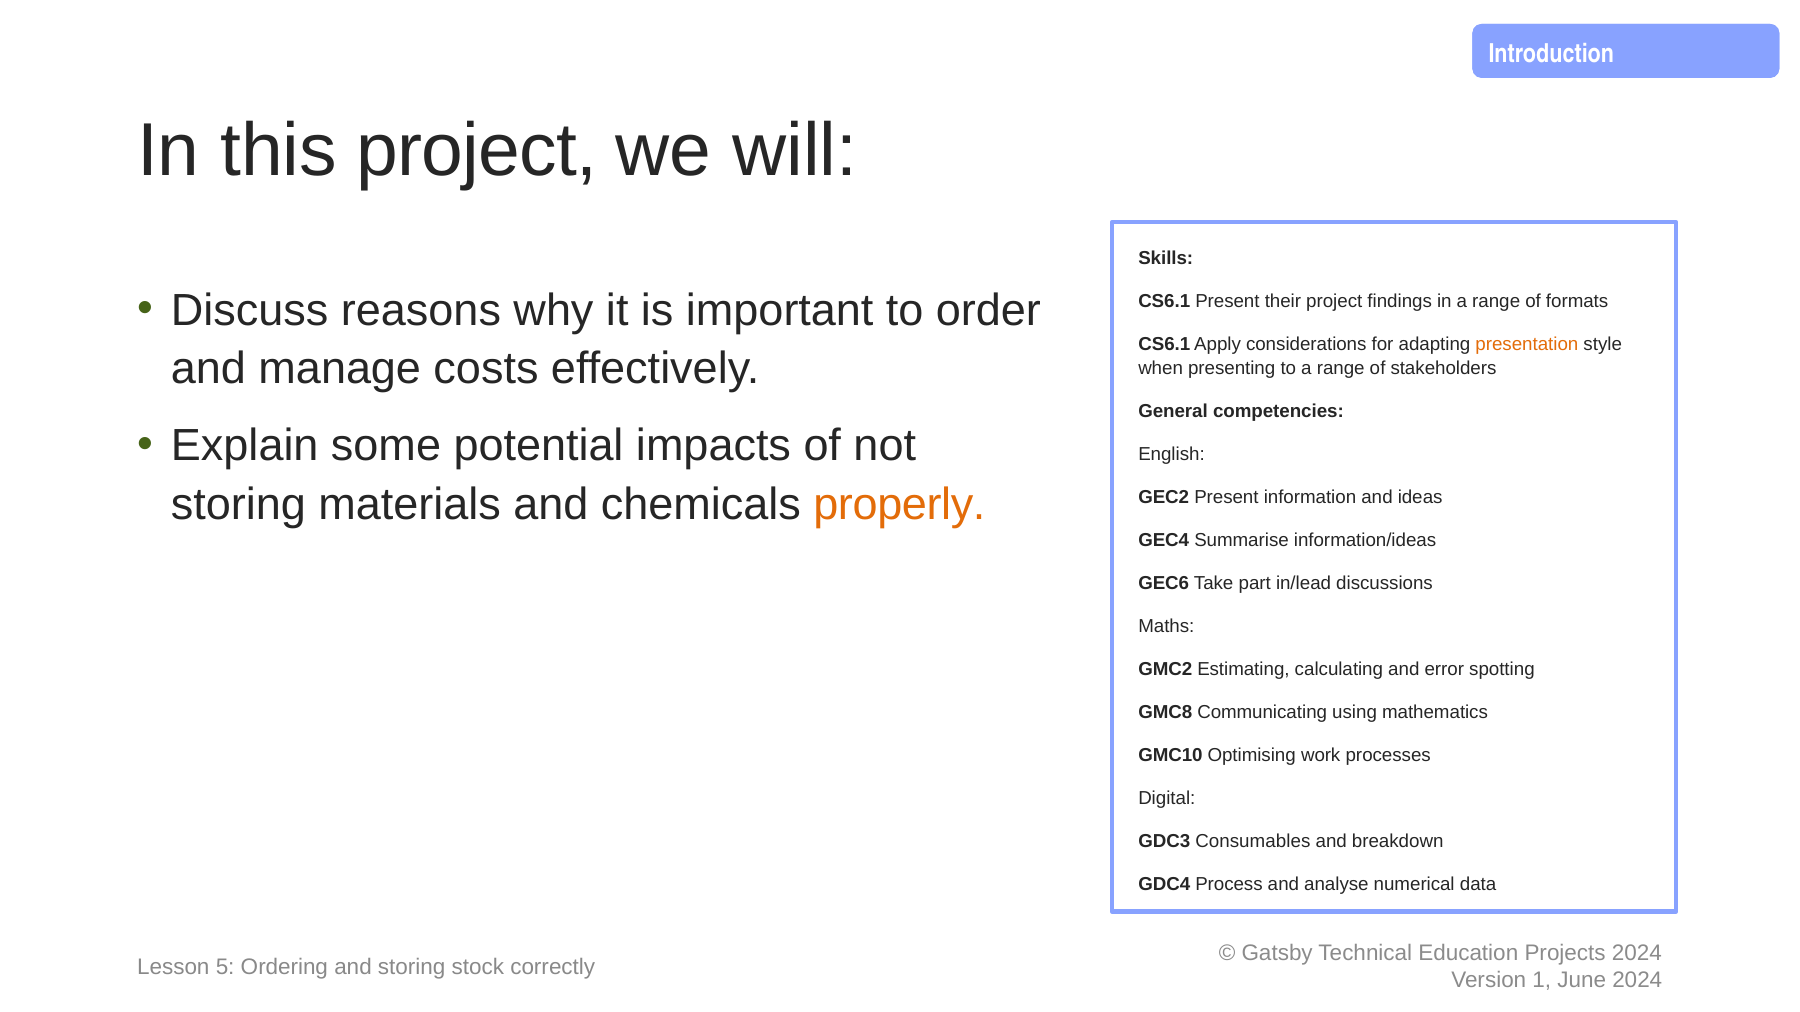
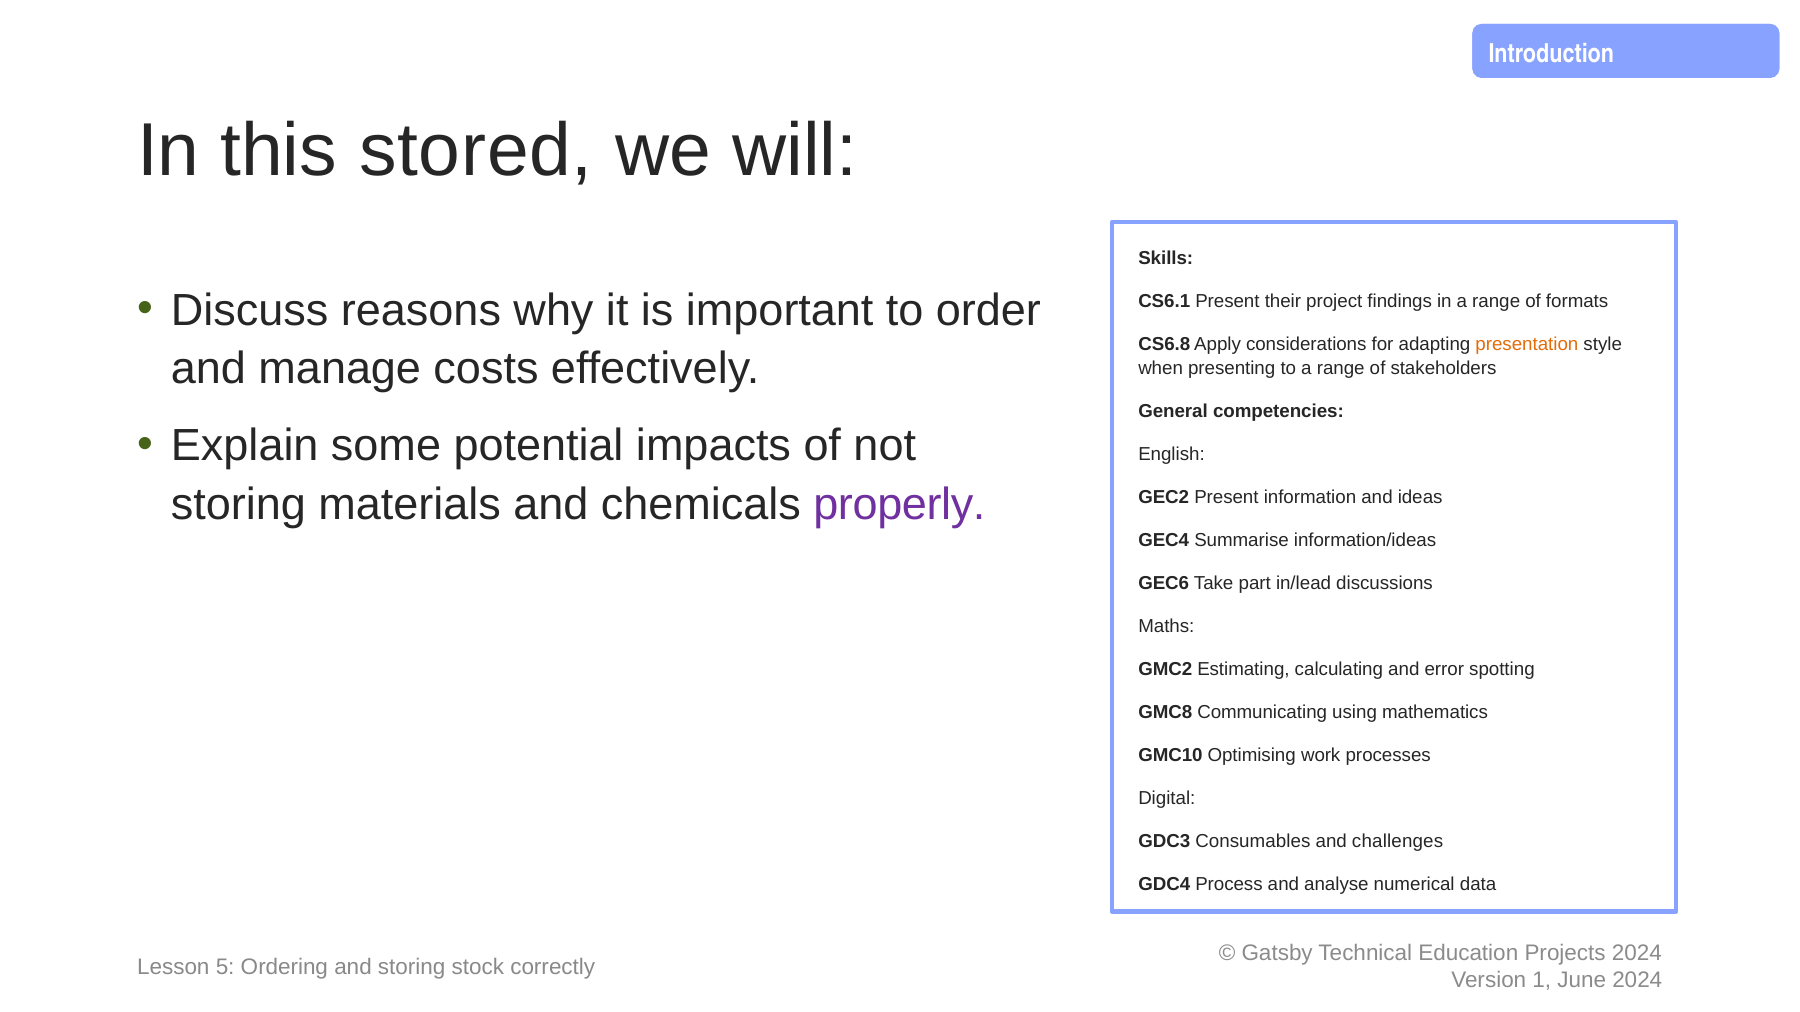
this project: project -> stored
CS6.1 at (1164, 344): CS6.1 -> CS6.8
properly colour: orange -> purple
breakdown: breakdown -> challenges
